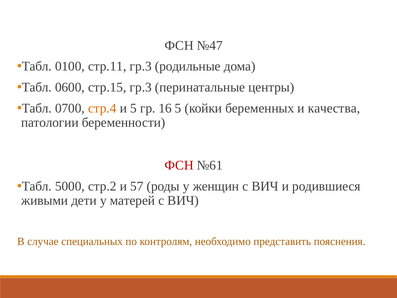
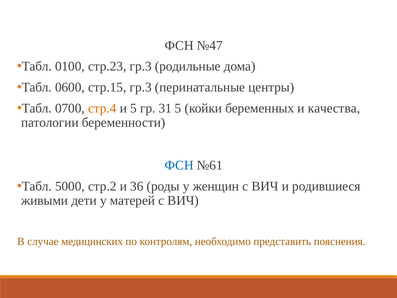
стр.11: стр.11 -> стр.23
16: 16 -> 31
ФСН at (179, 165) colour: red -> blue
57: 57 -> 36
специальных: специальных -> медицинских
